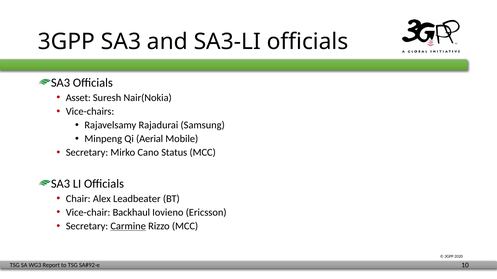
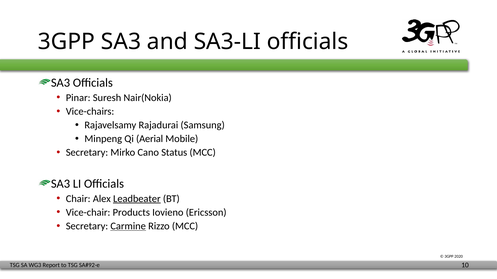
Asset: Asset -> Pinar
Leadbeater underline: none -> present
Backhaul: Backhaul -> Products
